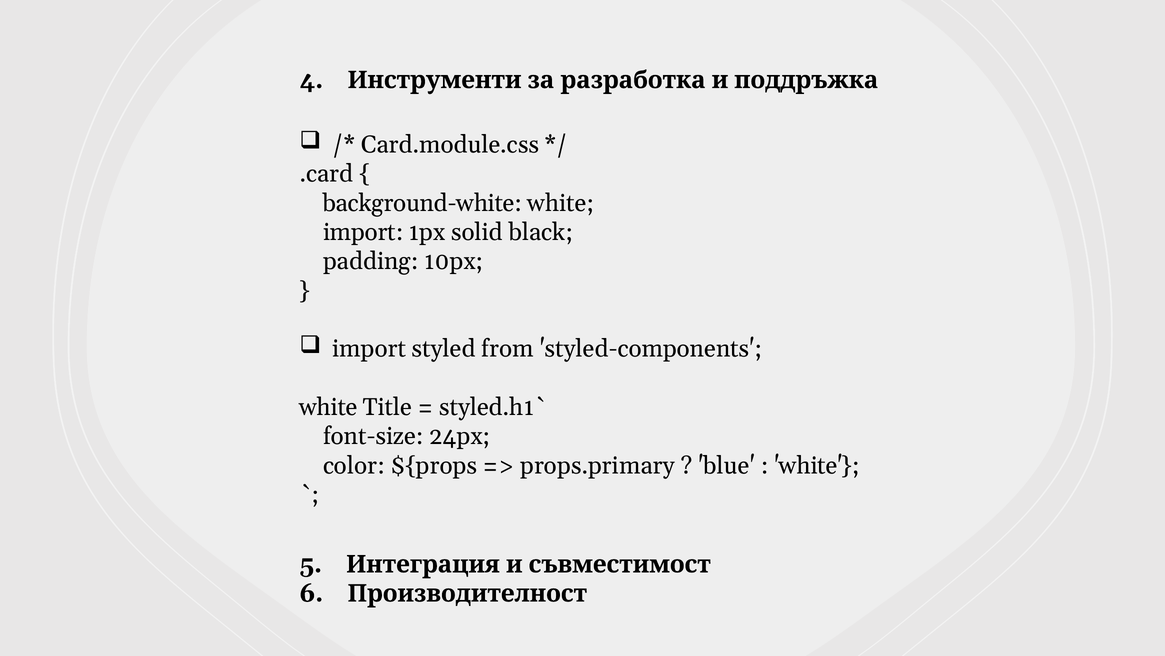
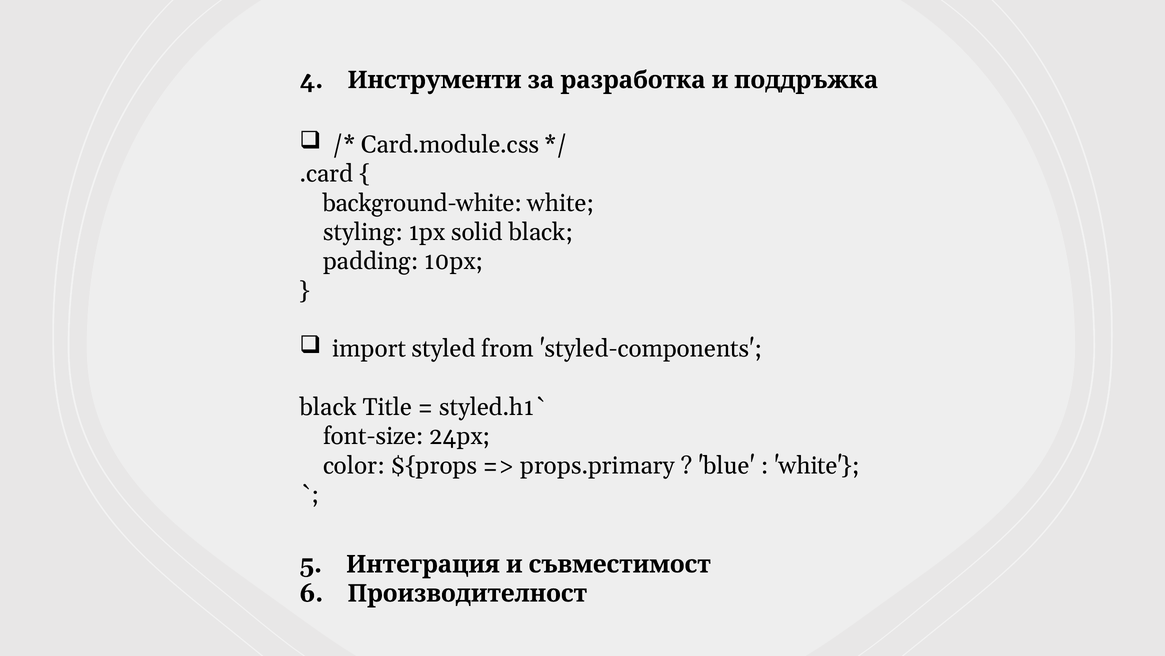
import at (363, 232): import -> styling
white at (328, 407): white -> black
